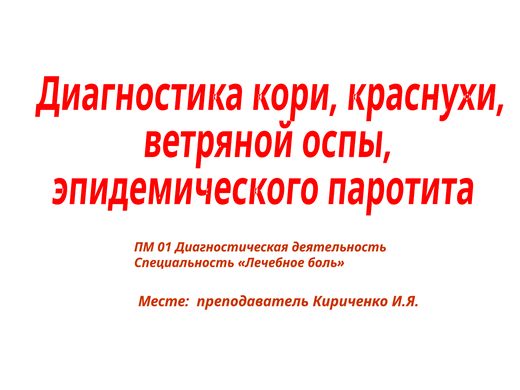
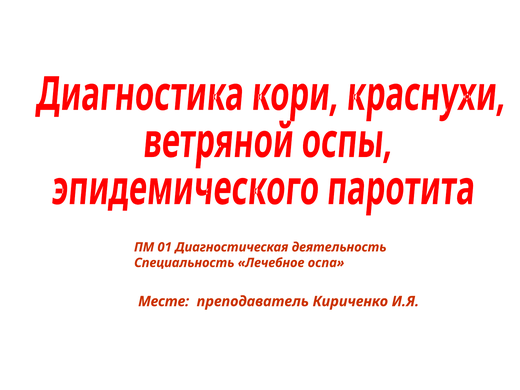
боль: боль -> оспа
